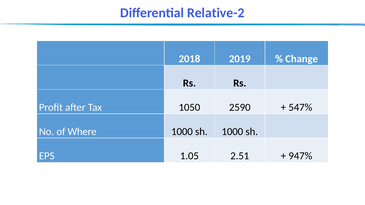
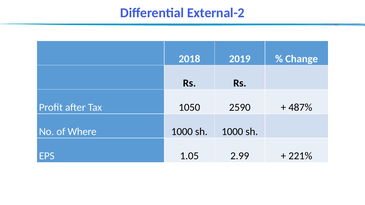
Relative-2: Relative-2 -> External-2
547%: 547% -> 487%
2.51: 2.51 -> 2.99
947%: 947% -> 221%
